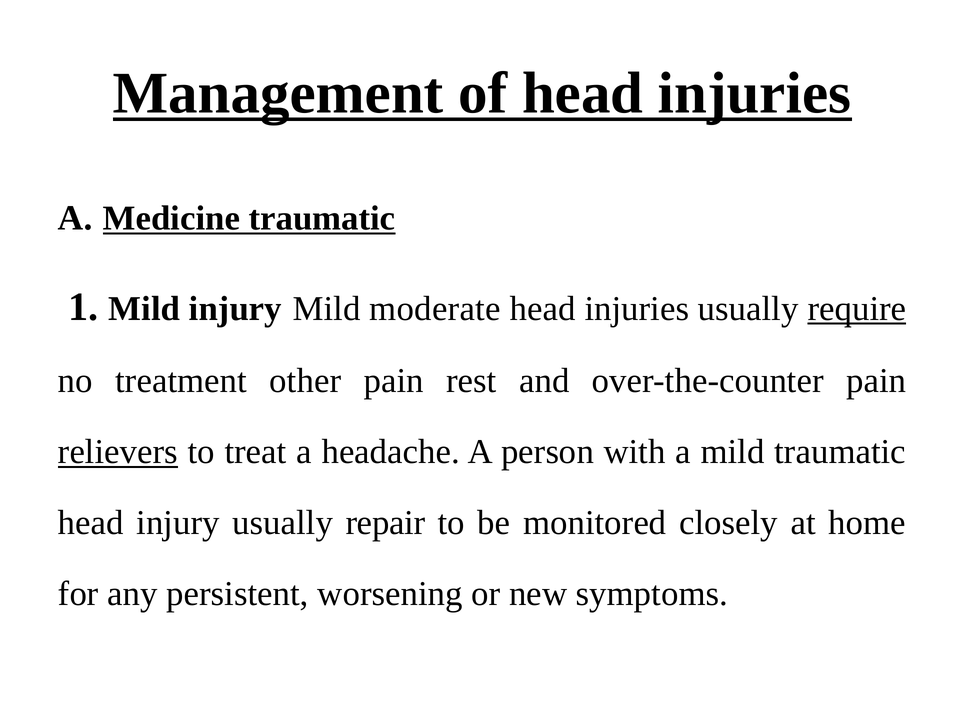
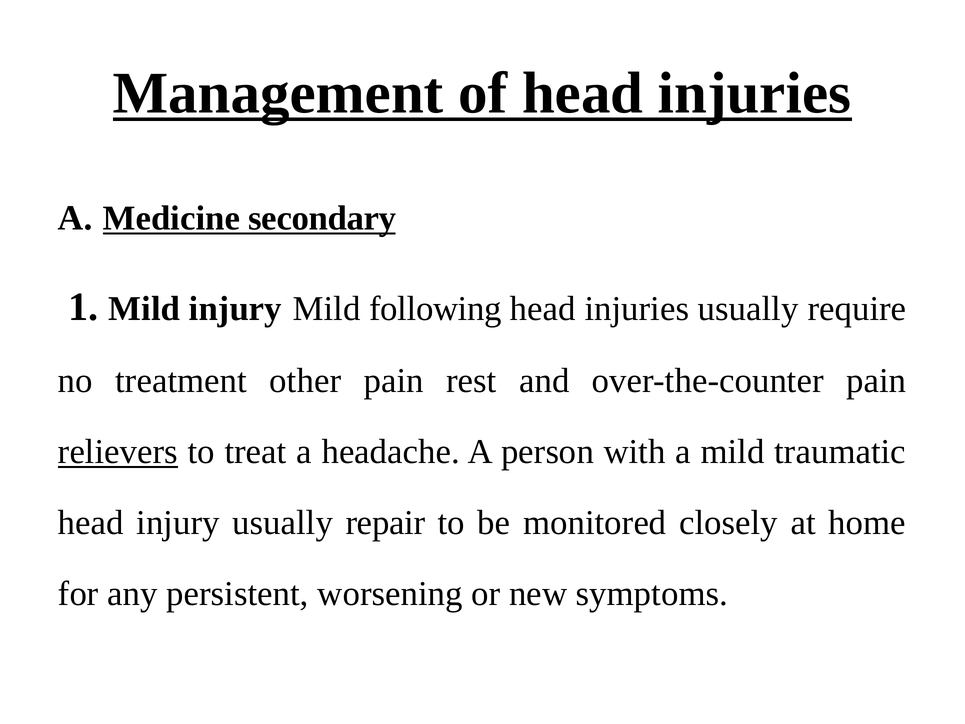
Medicine traumatic: traumatic -> secondary
moderate: moderate -> following
require underline: present -> none
